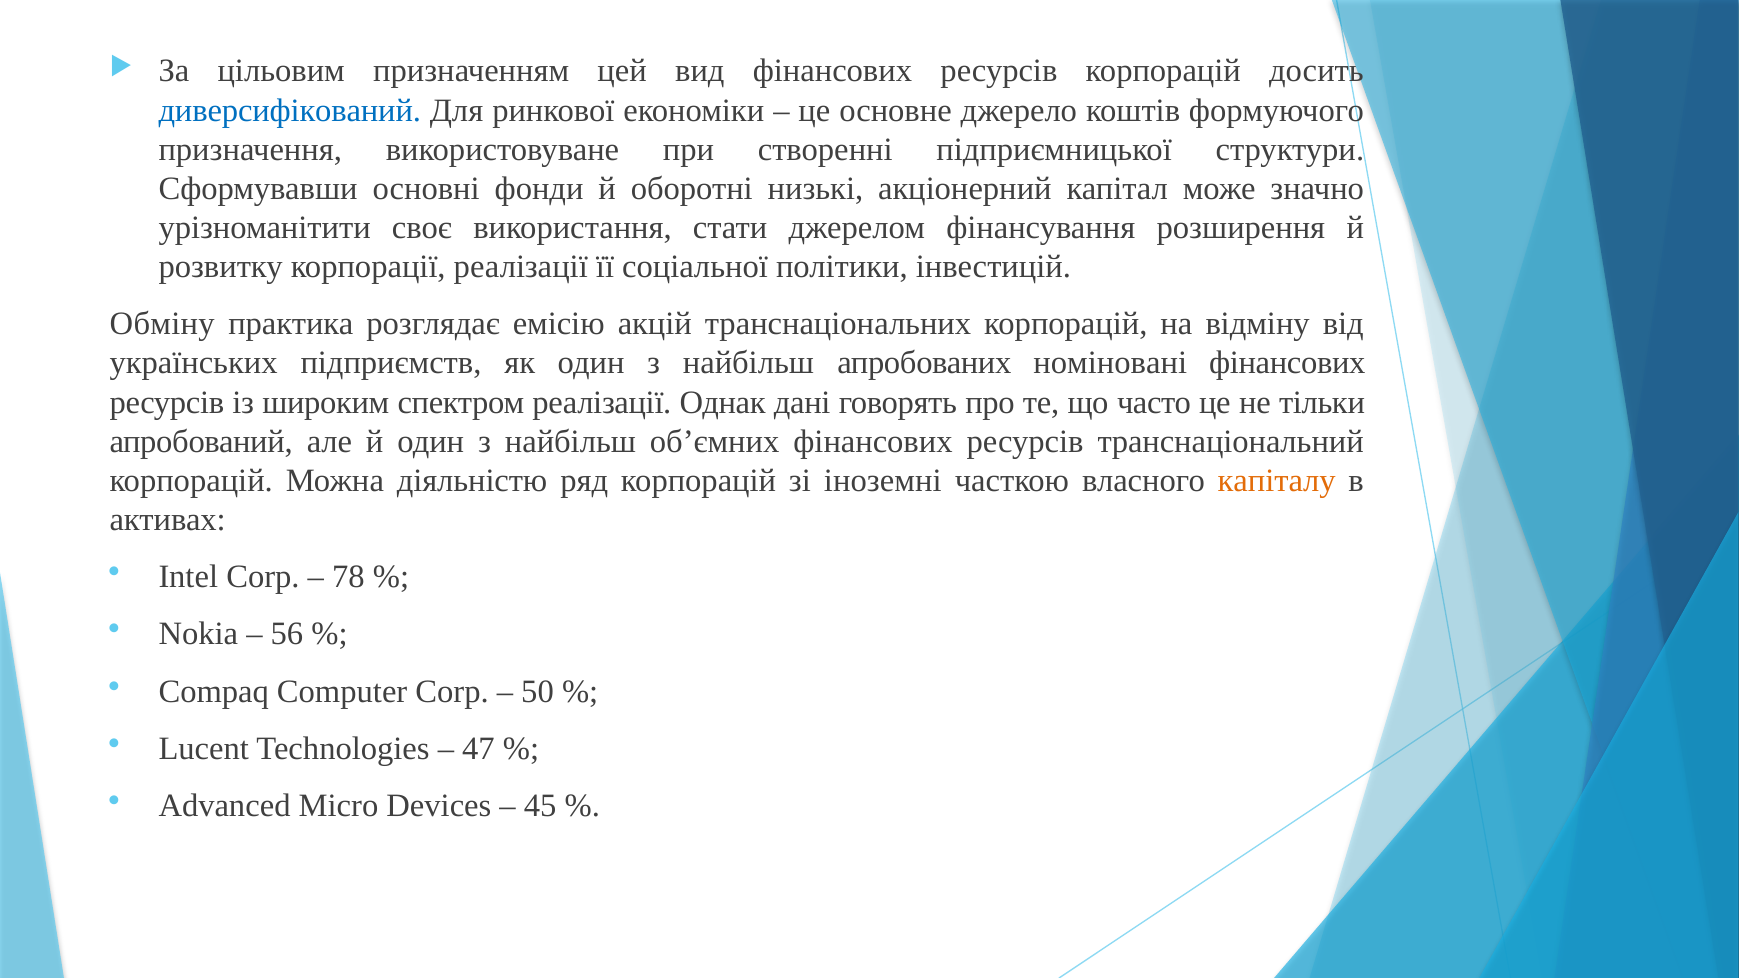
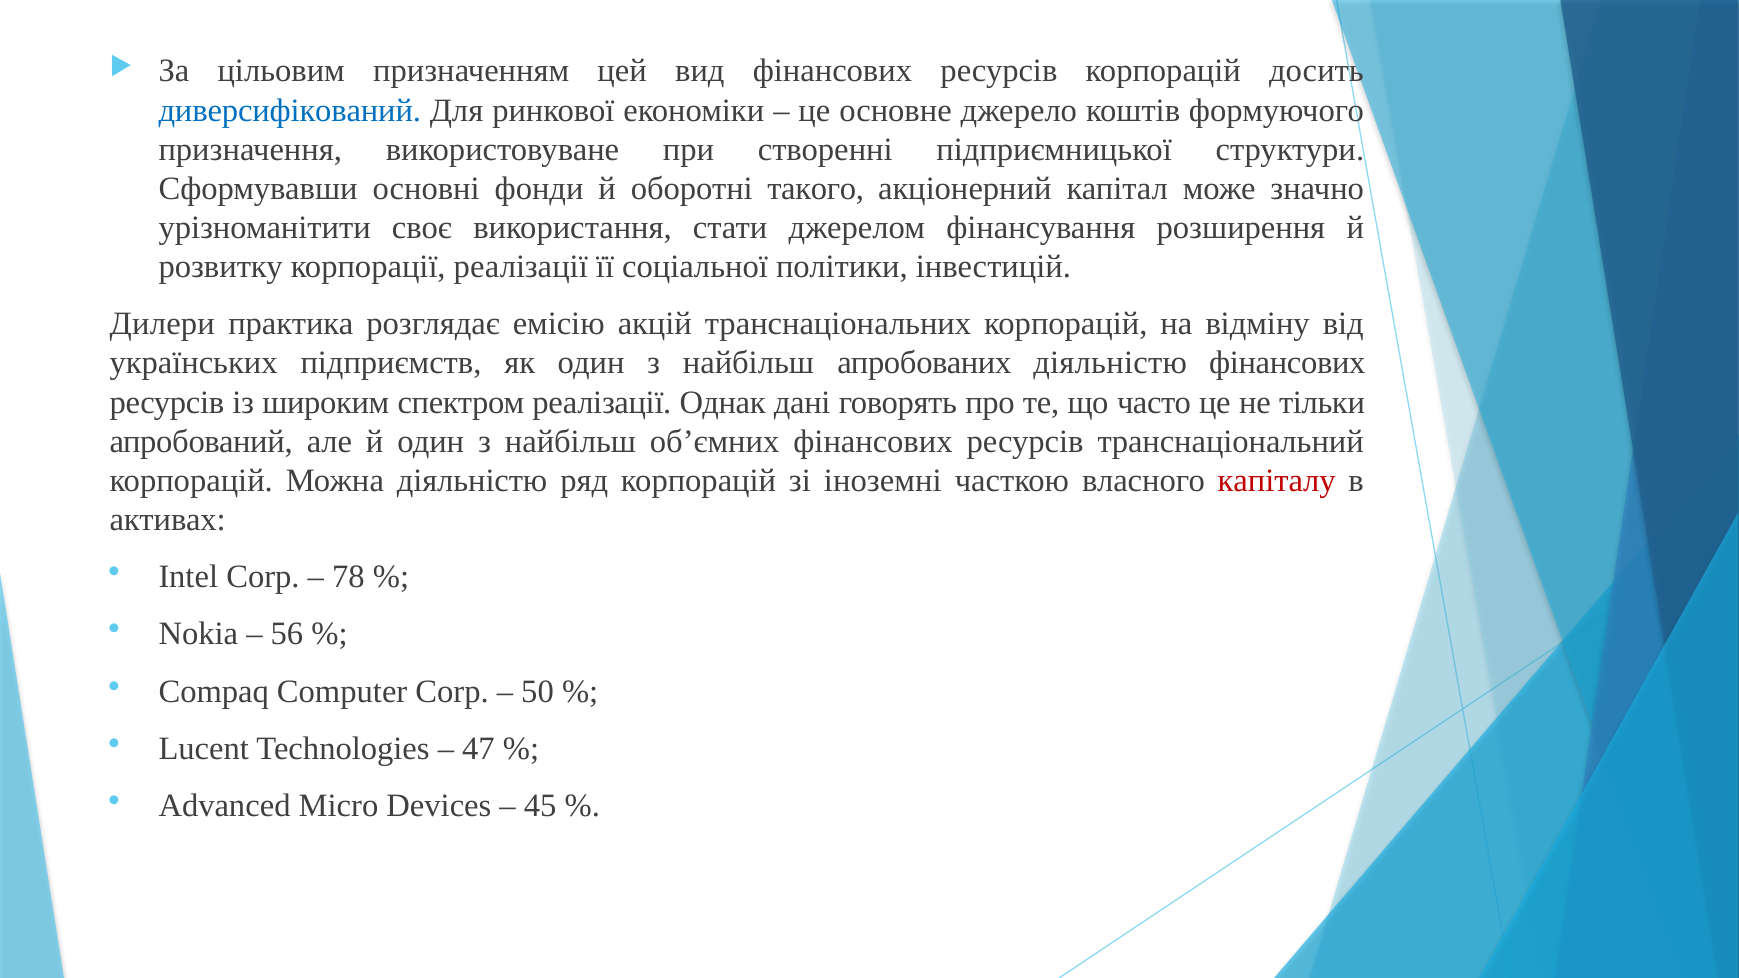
низькі: низькі -> такого
Обміну: Обміну -> Дилери
апробованих номіновані: номіновані -> діяльністю
капіталу colour: orange -> red
